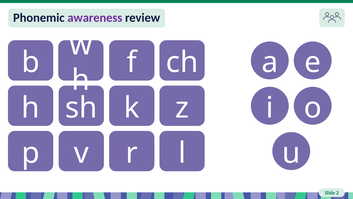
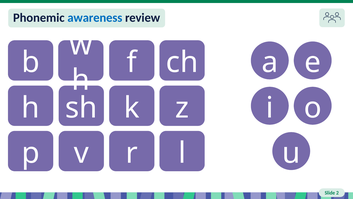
awareness colour: purple -> blue
